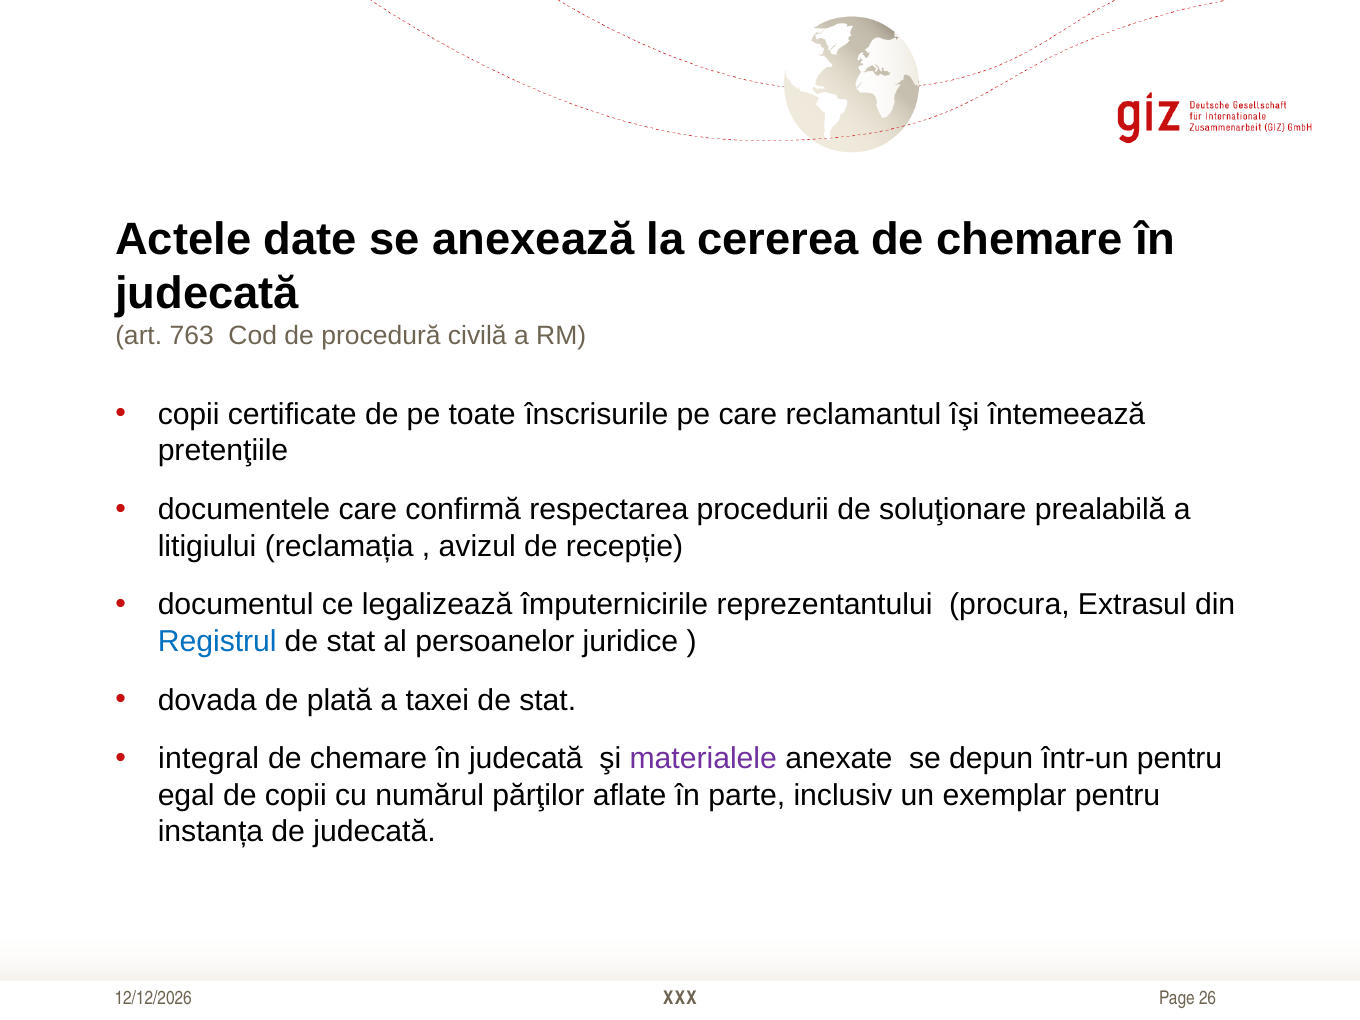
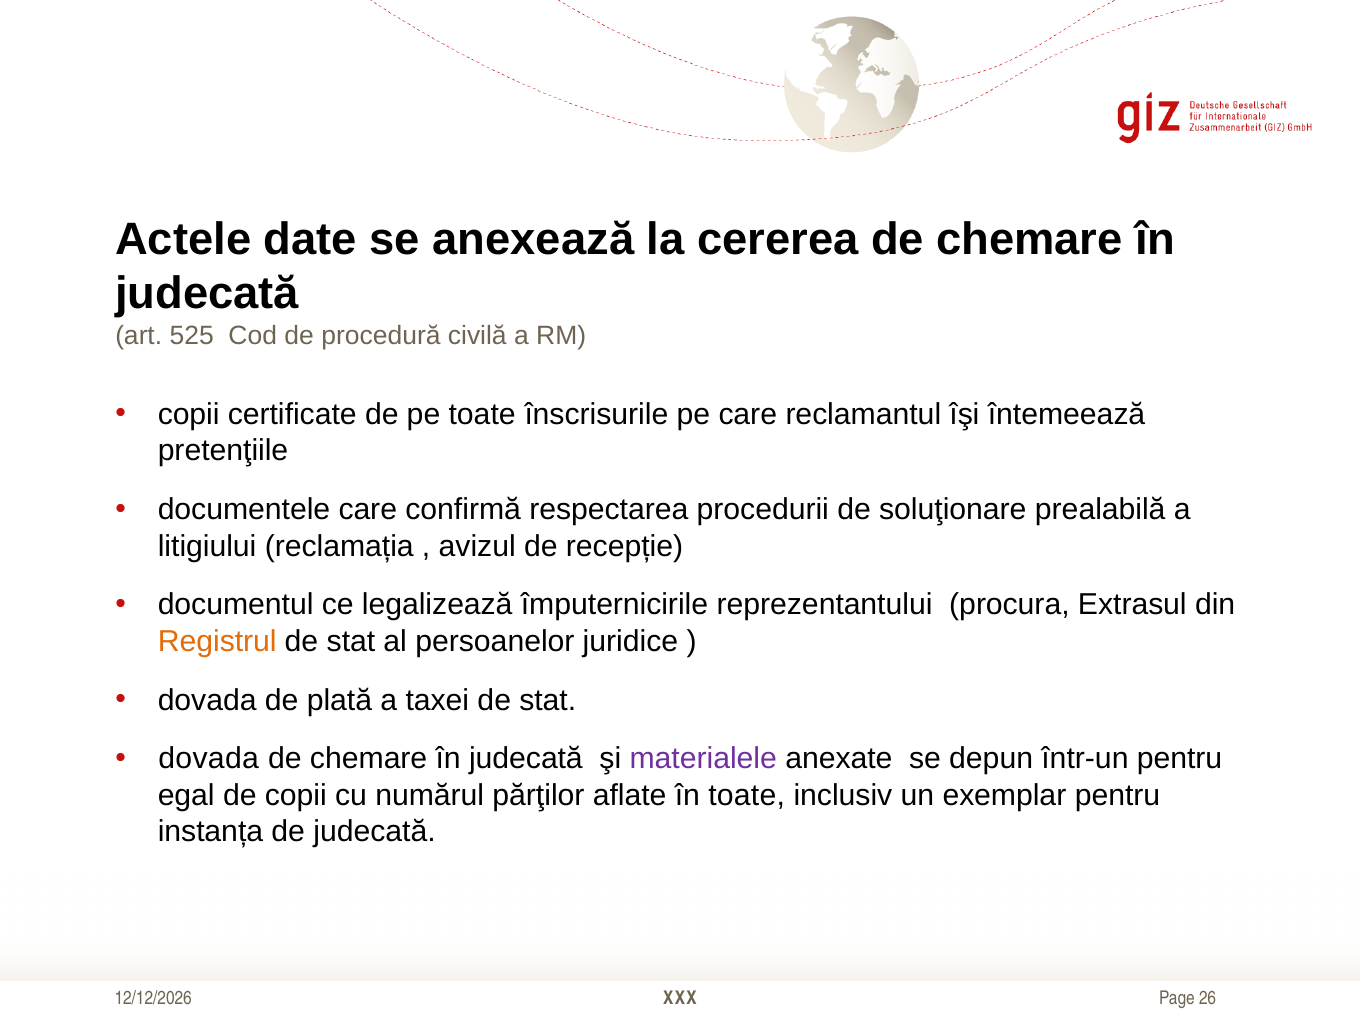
763: 763 -> 525
Registrul colour: blue -> orange
integral at (209, 759): integral -> dovada
în parte: parte -> toate
